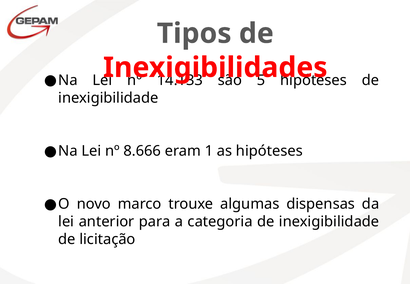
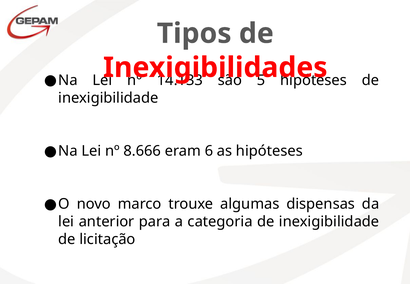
1: 1 -> 6
